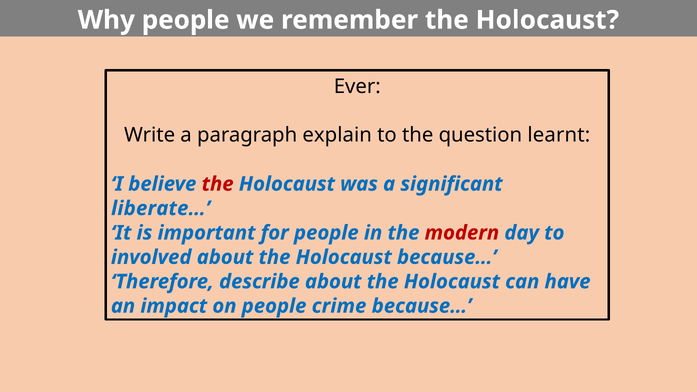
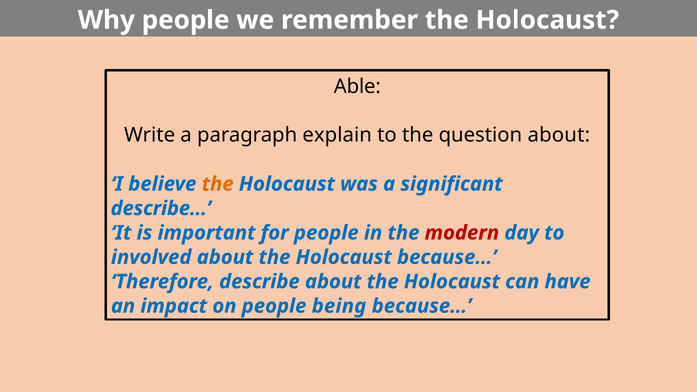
Ever: Ever -> Able
question learnt: learnt -> about
the at (218, 184) colour: red -> orange
liberate…: liberate… -> describe…
crime: crime -> being
